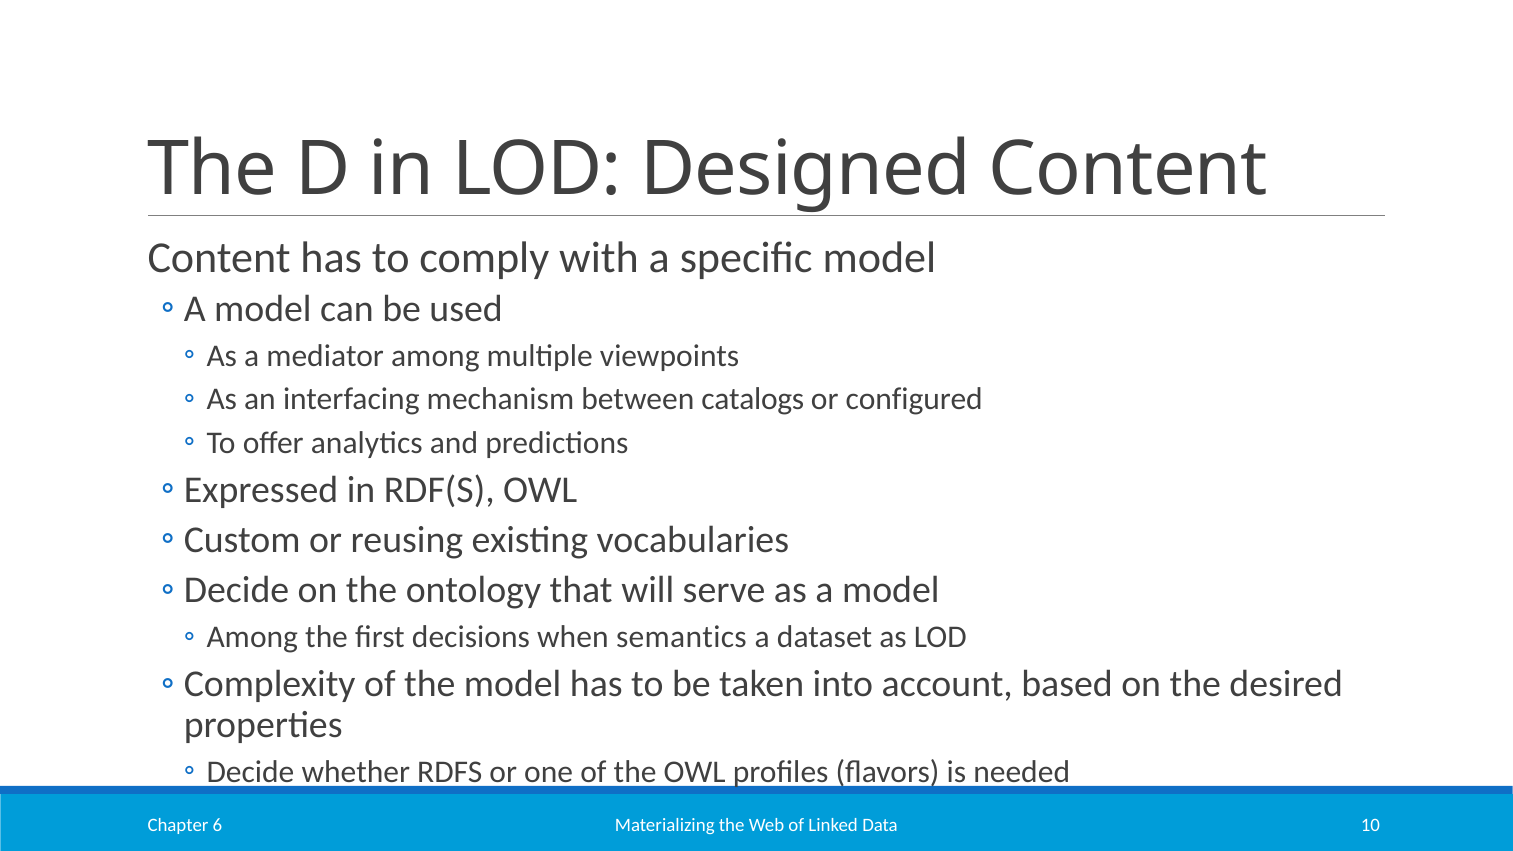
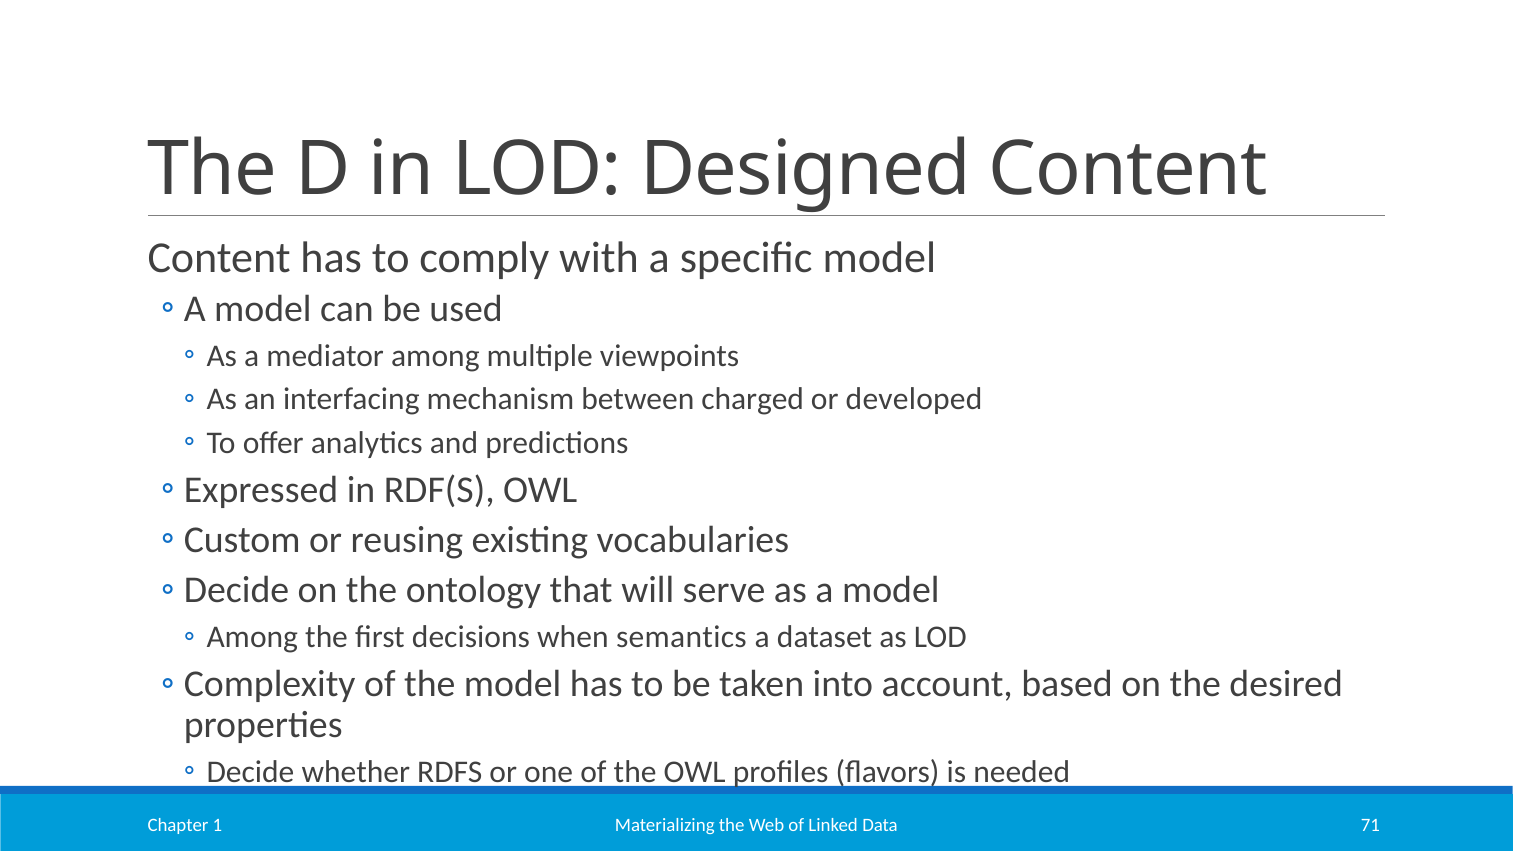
catalogs: catalogs -> charged
configured: configured -> developed
10: 10 -> 71
6: 6 -> 1
